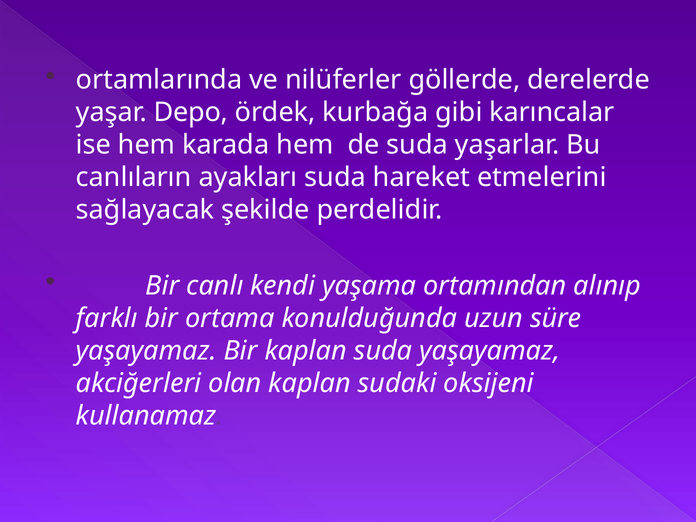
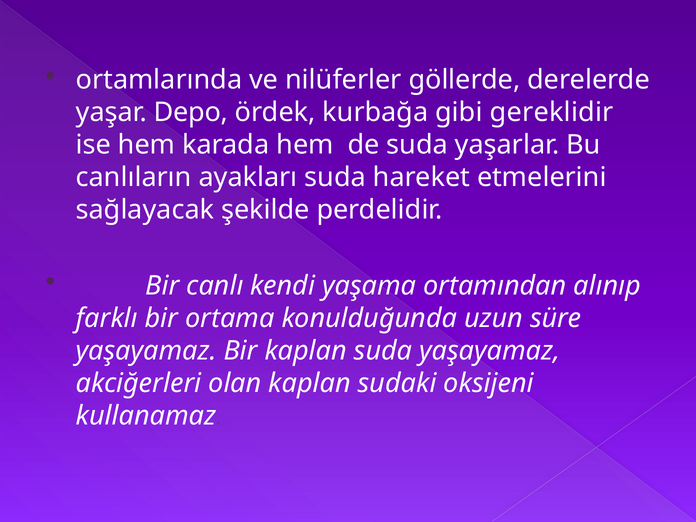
karıncalar: karıncalar -> gereklidir
